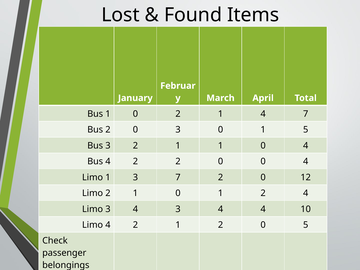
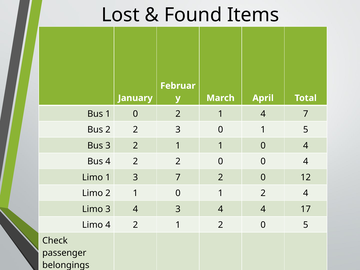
Bus 2 0: 0 -> 2
10: 10 -> 17
